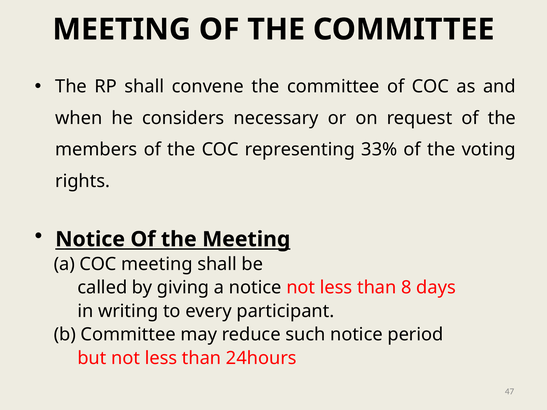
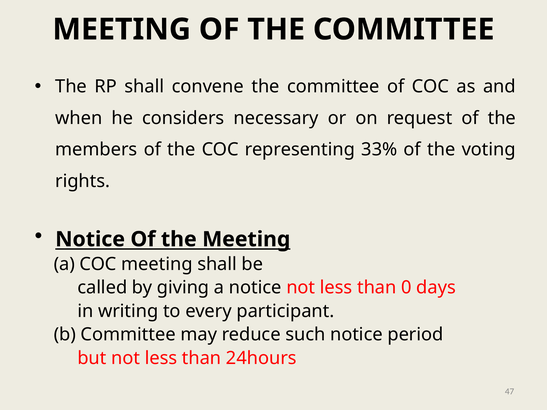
8: 8 -> 0
